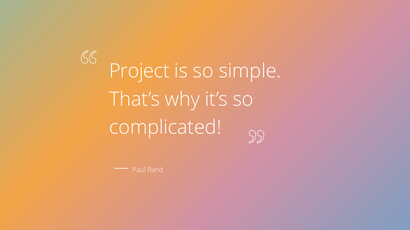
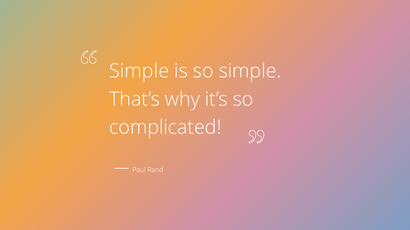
Project at (139, 71): Project -> Simple
